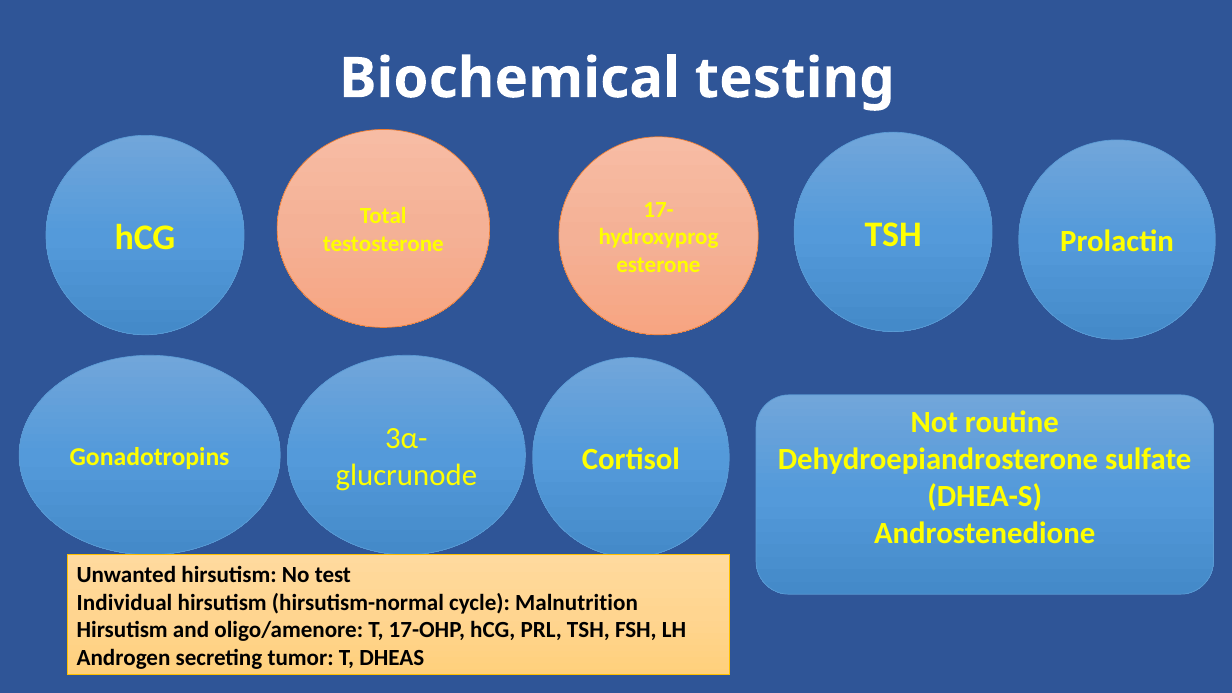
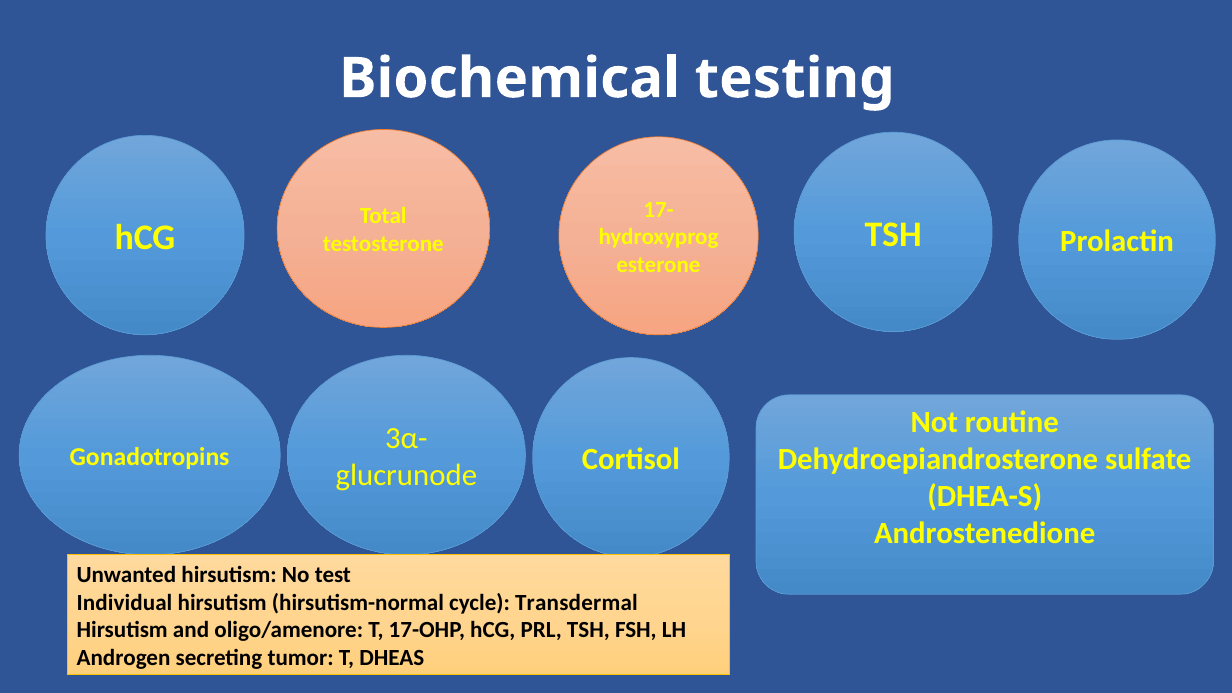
Malnutrition: Malnutrition -> Transdermal
